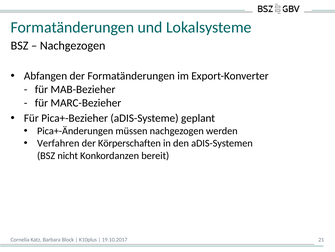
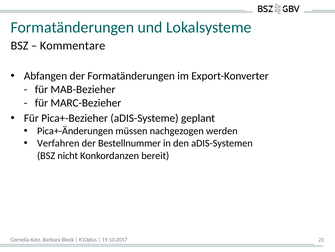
Nachgezogen at (73, 46): Nachgezogen -> Kommentare
Körperschaften: Körperschaften -> Bestellnummer
